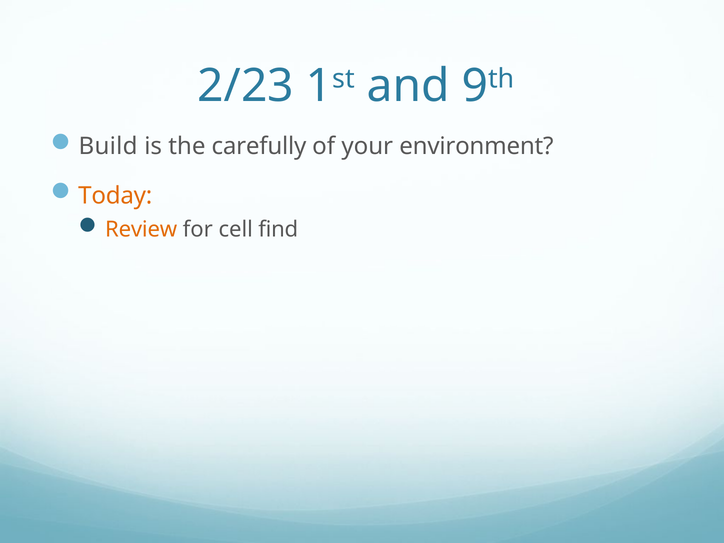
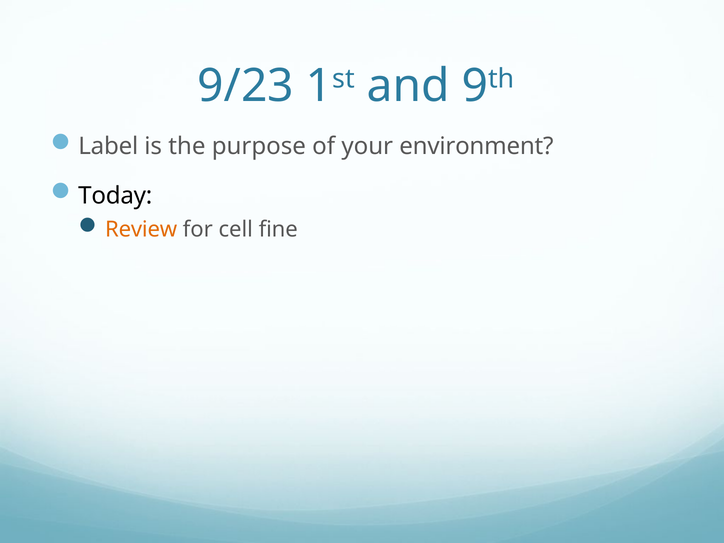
2/23: 2/23 -> 9/23
Build: Build -> Label
carefully: carefully -> purpose
Today colour: orange -> black
find: find -> fine
